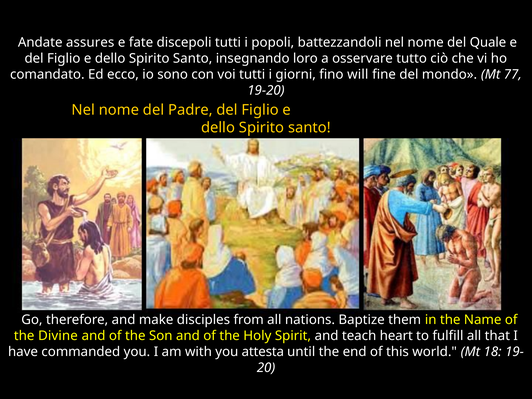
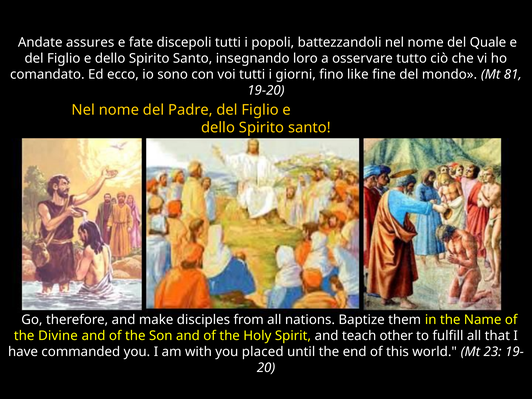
will: will -> like
77: 77 -> 81
heart: heart -> other
attesta: attesta -> placed
18: 18 -> 23
